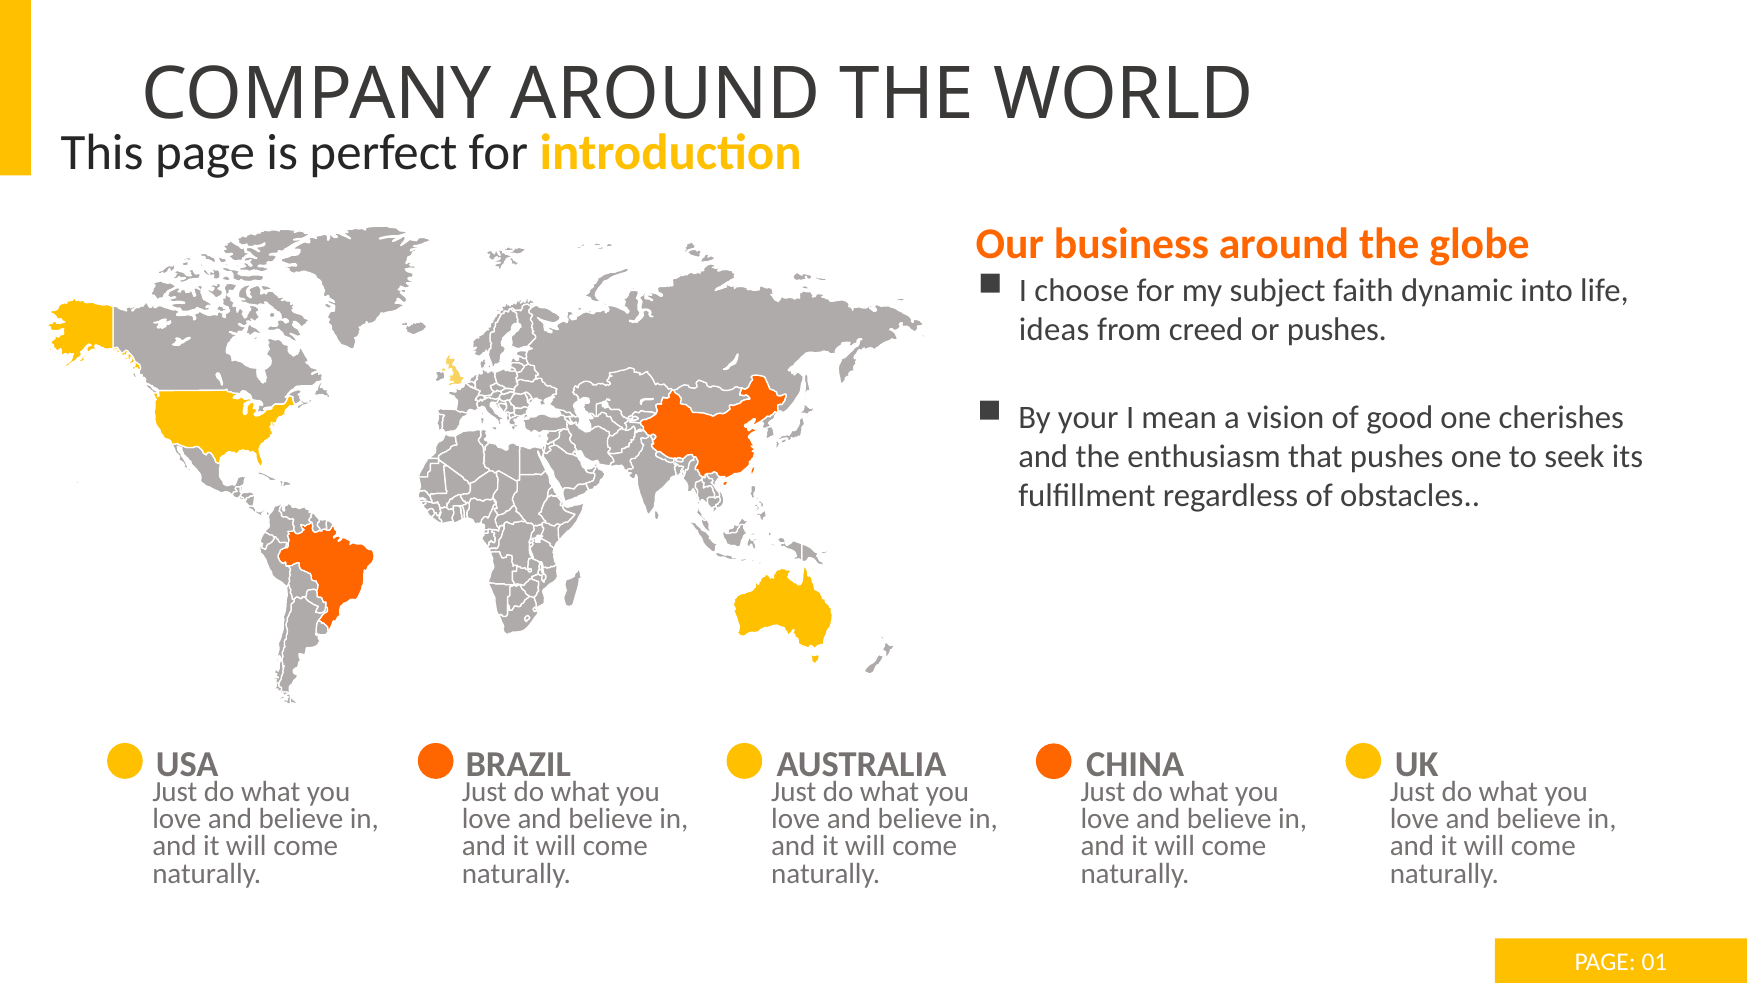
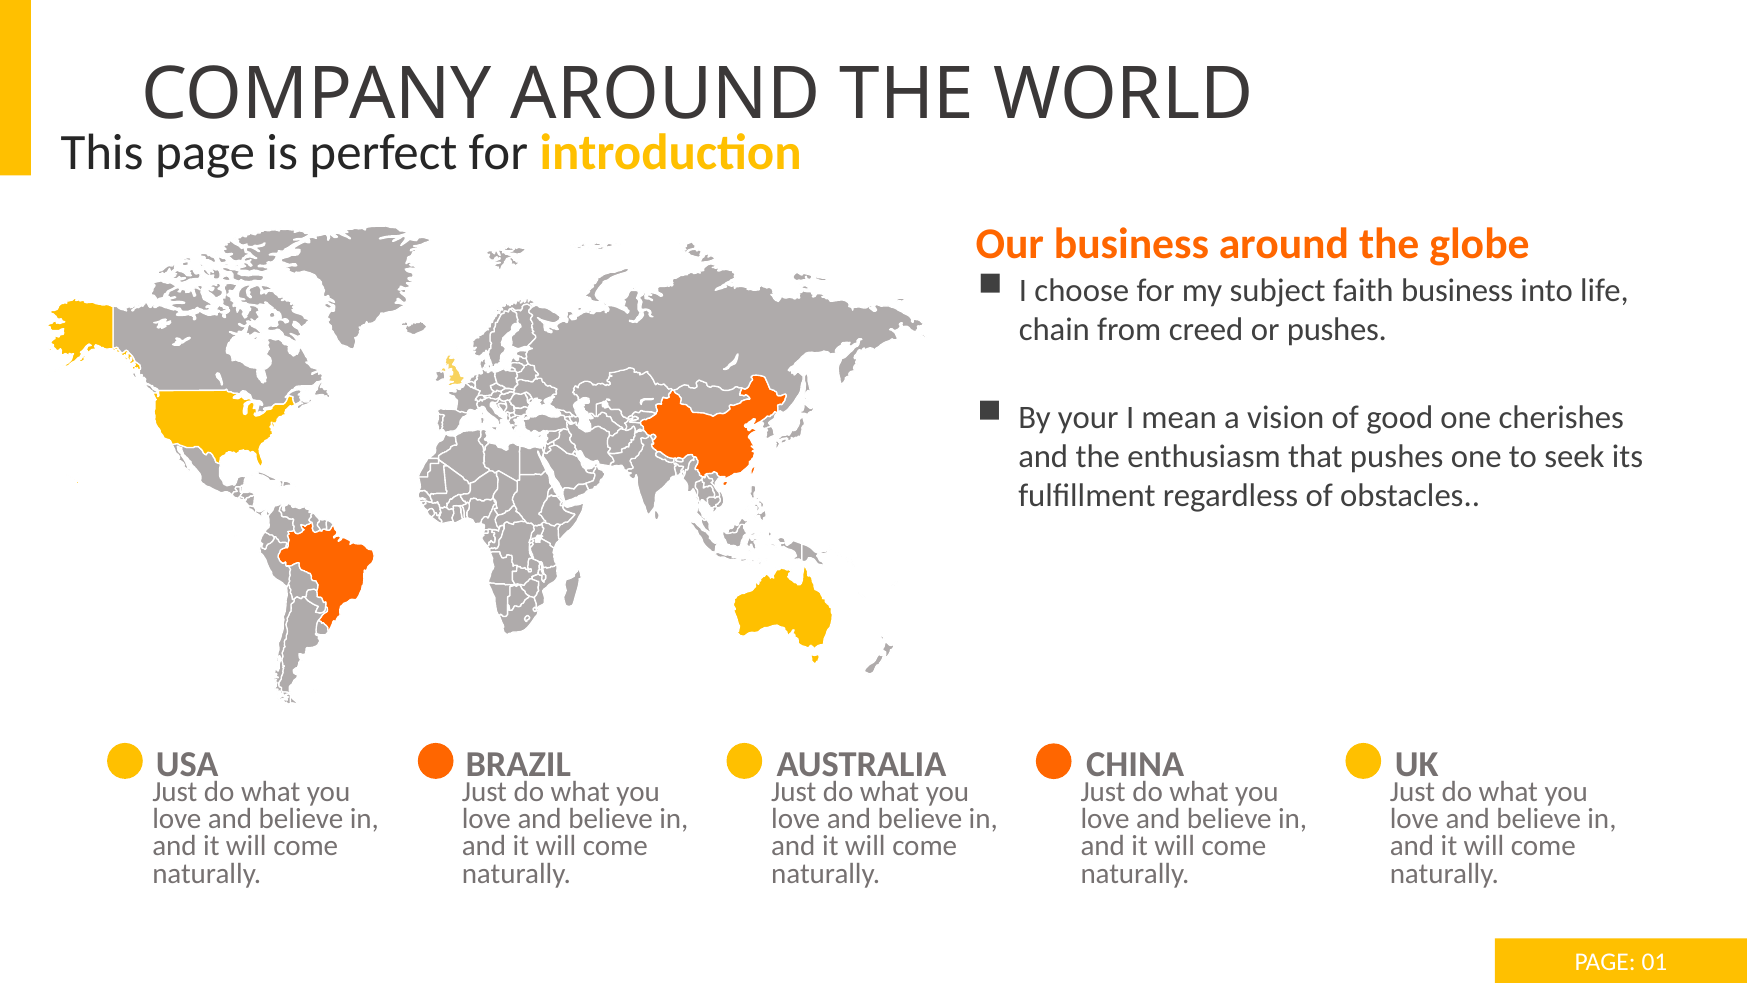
faith dynamic: dynamic -> business
ideas: ideas -> chain
